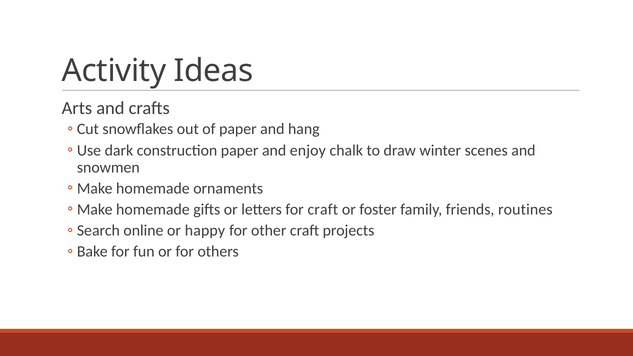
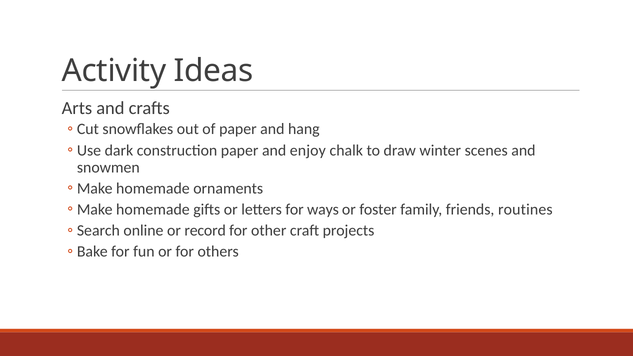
for craft: craft -> ways
happy: happy -> record
